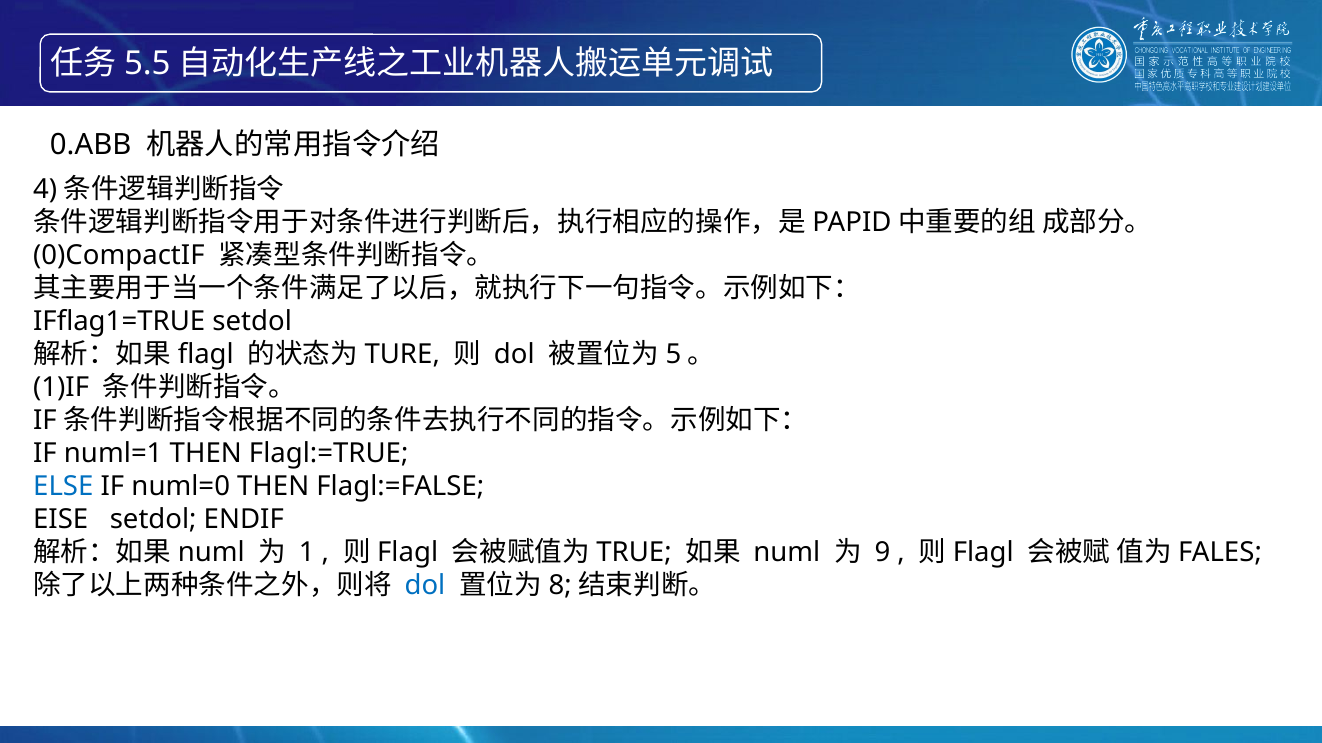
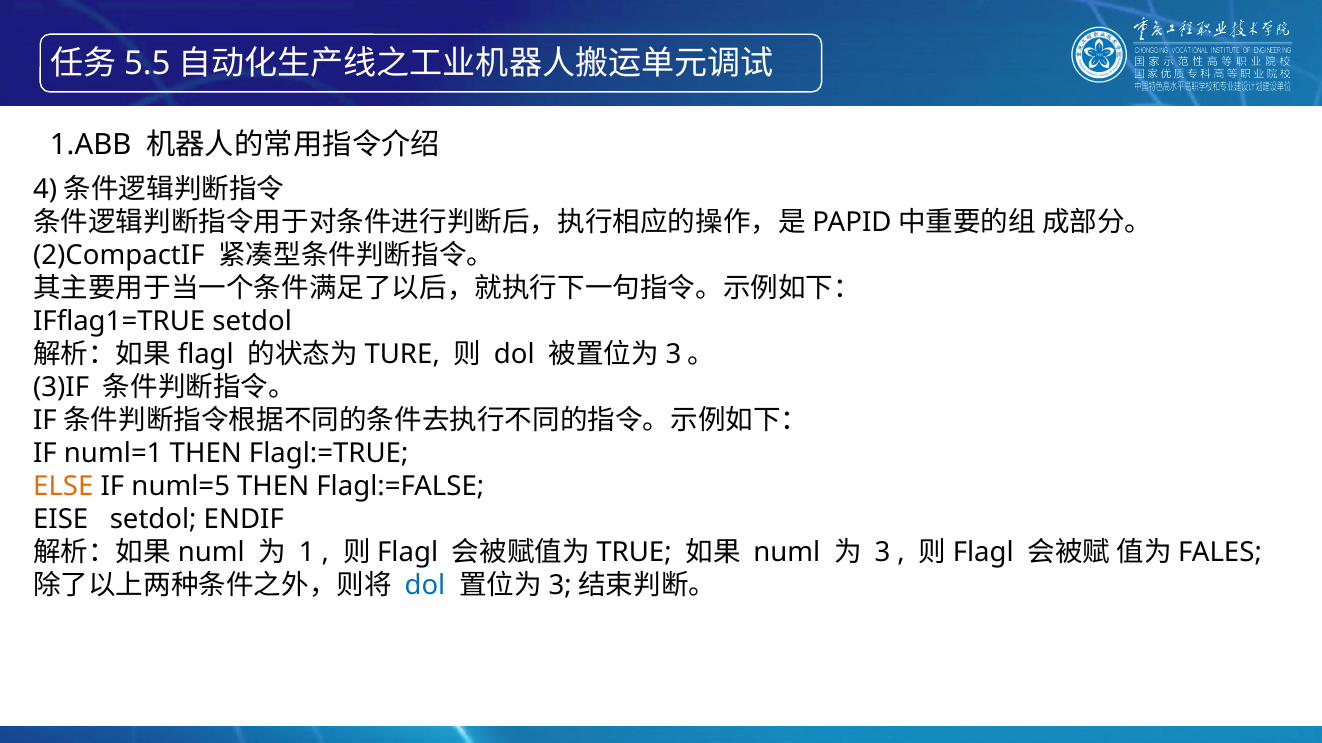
0.ABB: 0.ABB -> 1.ABB
0)CompactIF: 0)CompactIF -> 2)CompactIF
5 at (673, 355): 5 -> 3
1)IF: 1)IF -> 3)IF
ELSE colour: blue -> orange
numl=0: numl=0 -> numl=5
9 at (882, 553): 9 -> 3
8 at (560, 586): 8 -> 3
